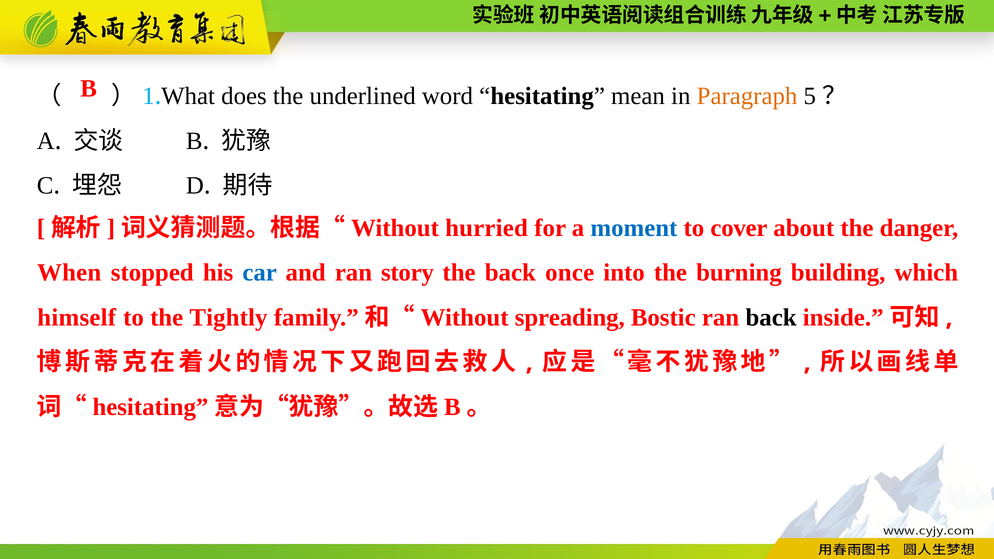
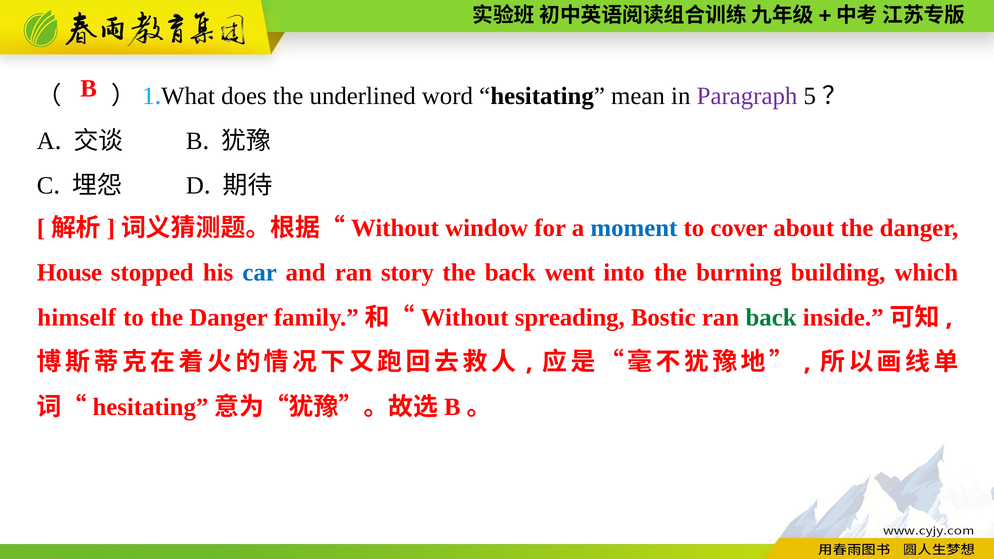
Paragraph colour: orange -> purple
hurried: hurried -> window
When: When -> House
once: once -> went
to the Tightly: Tightly -> Danger
back at (771, 318) colour: black -> green
